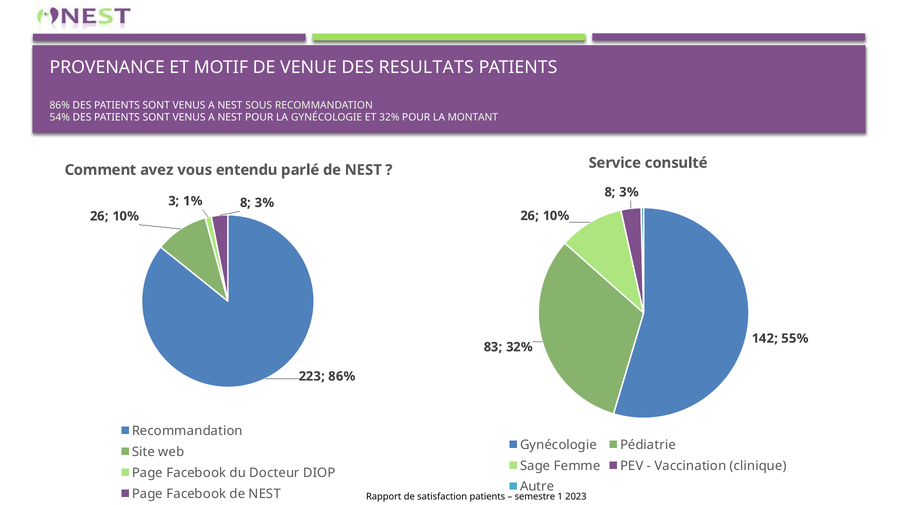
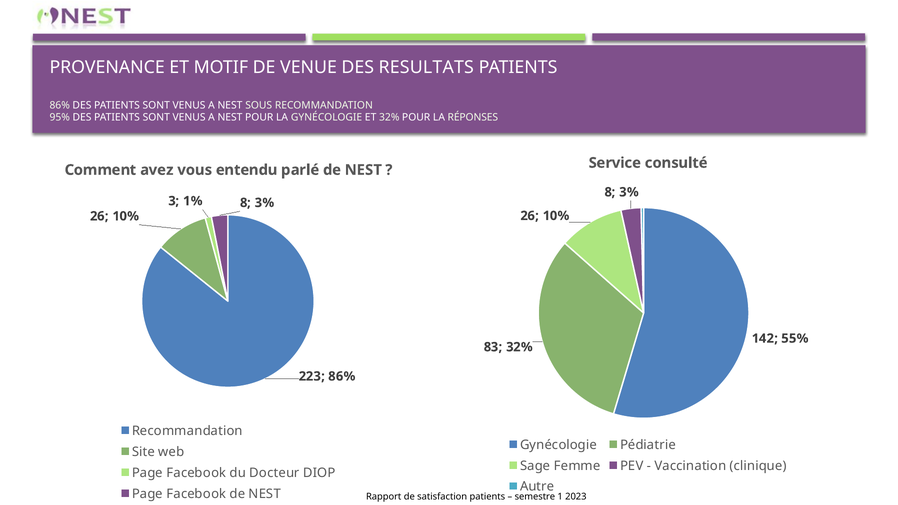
54%: 54% -> 95%
MONTANT: MONTANT -> RÉPONSES
